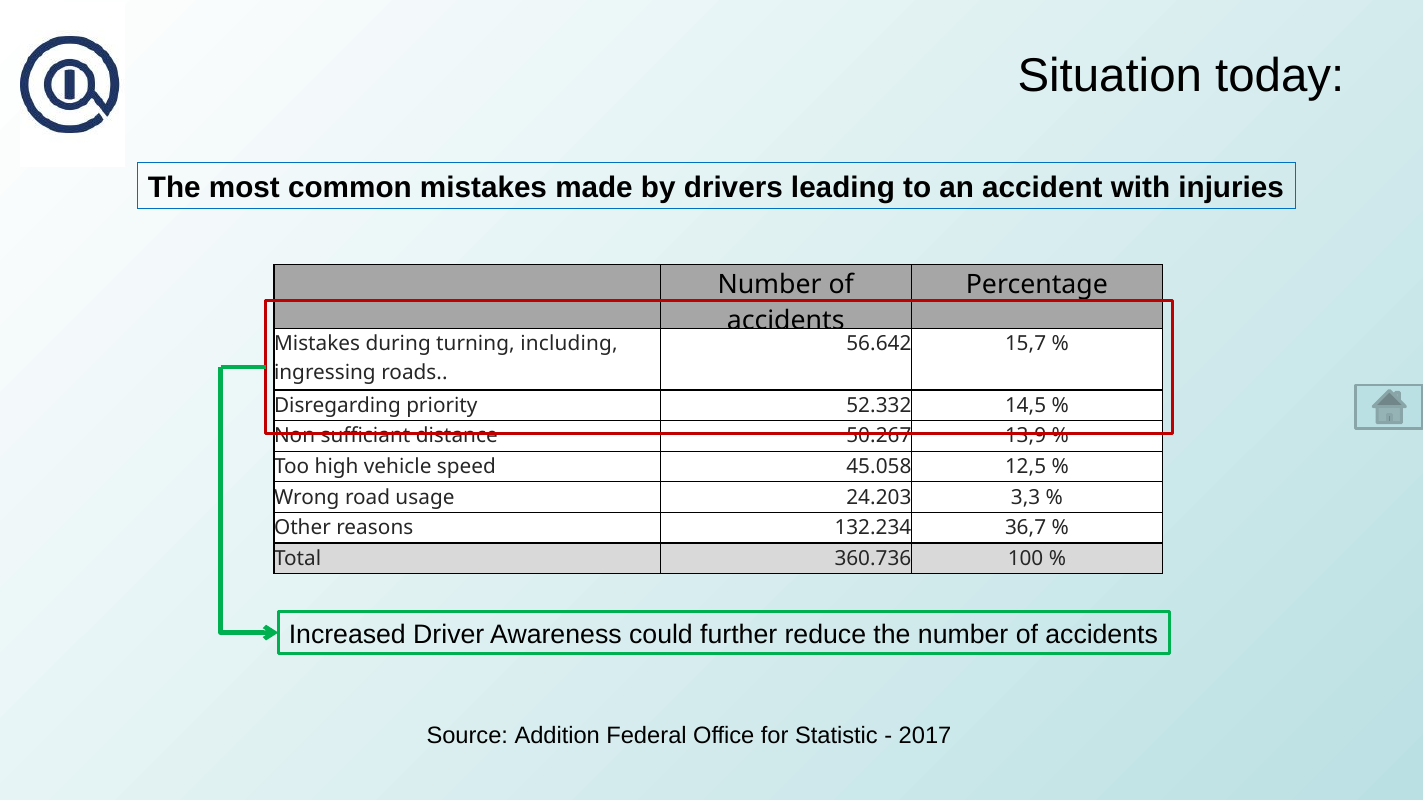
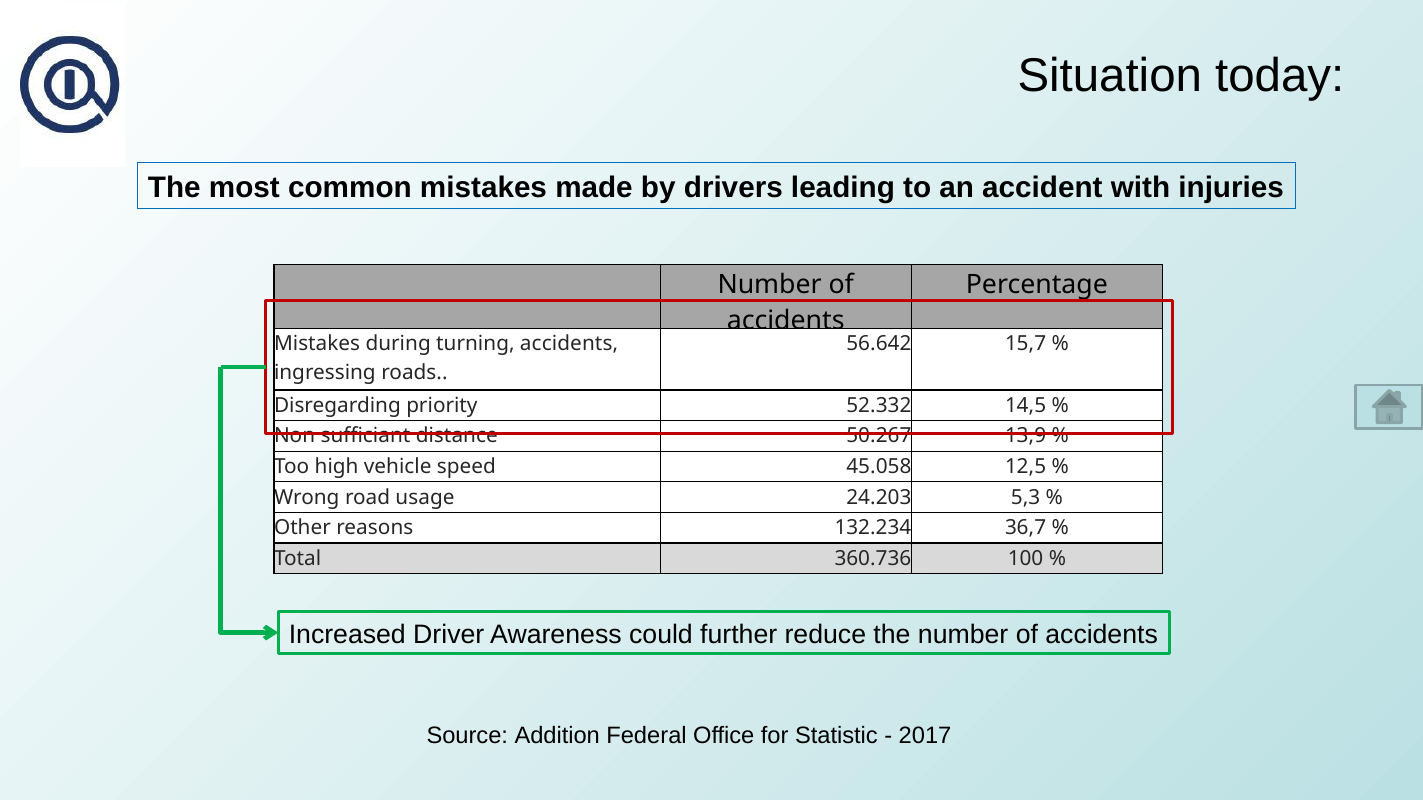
turning including: including -> accidents
3,3: 3,3 -> 5,3
